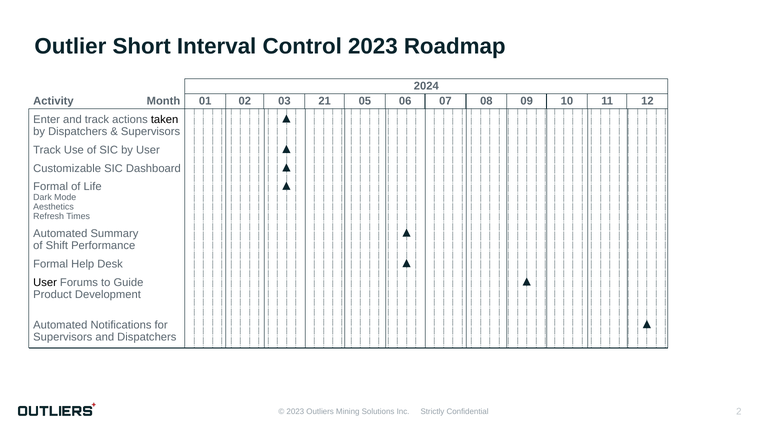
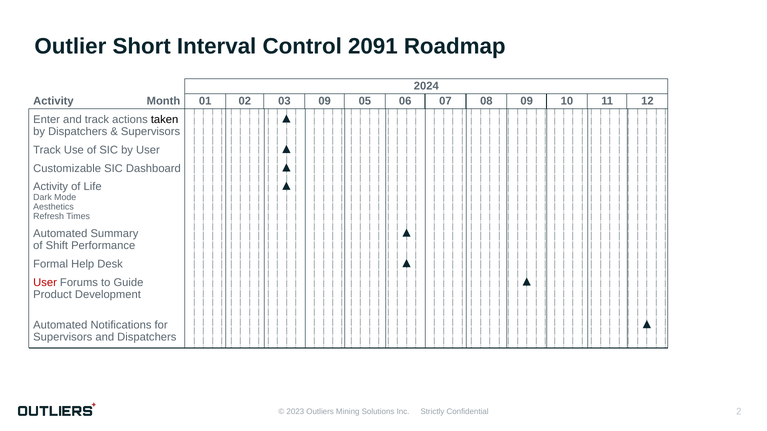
Control 2023: 2023 -> 2091
03 21: 21 -> 09
Formal at (51, 187): Formal -> Activity
User at (45, 283) colour: black -> red
